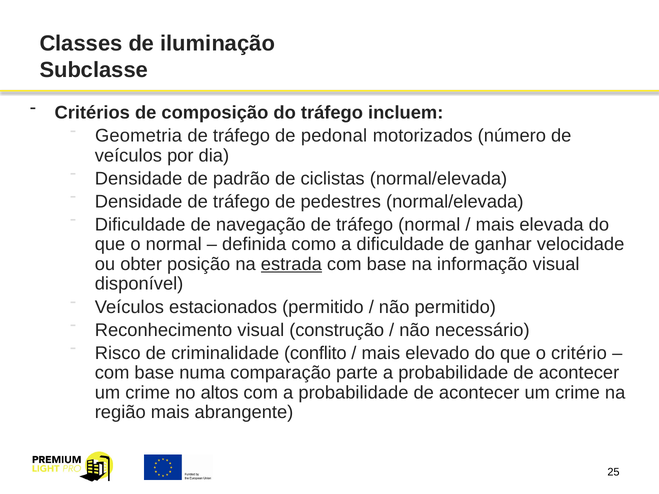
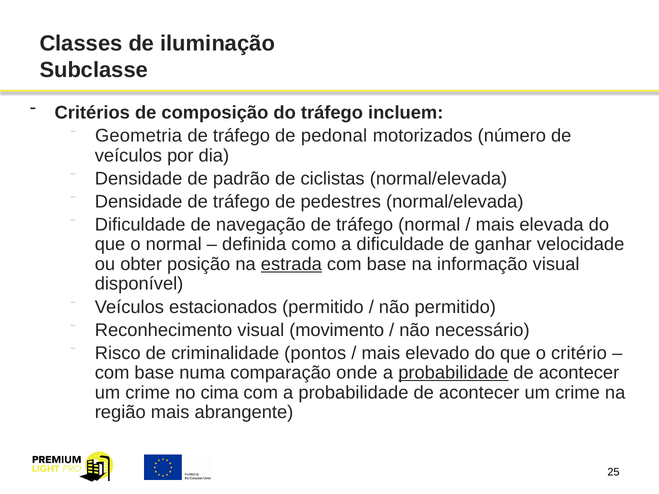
construção: construção -> movimento
conflito: conflito -> pontos
parte: parte -> onde
probabilidade at (453, 373) underline: none -> present
altos: altos -> cima
